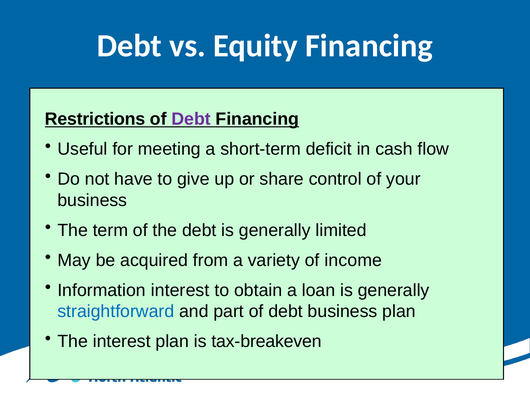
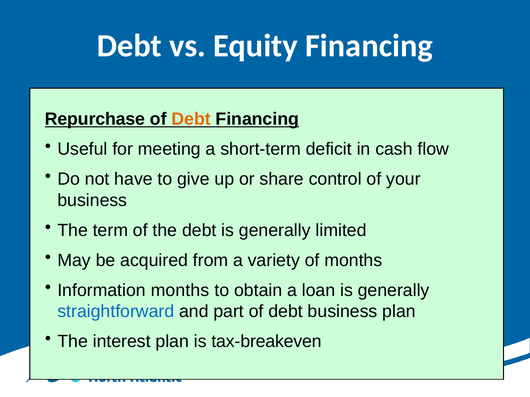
Restrictions: Restrictions -> Repurchase
Debt at (191, 119) colour: purple -> orange
of income: income -> months
Information interest: interest -> months
